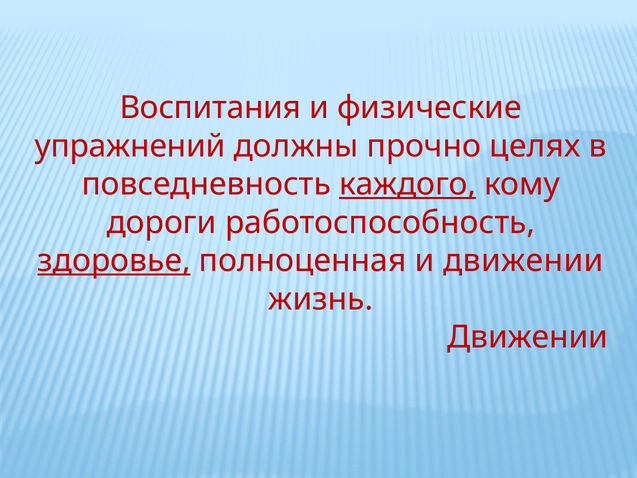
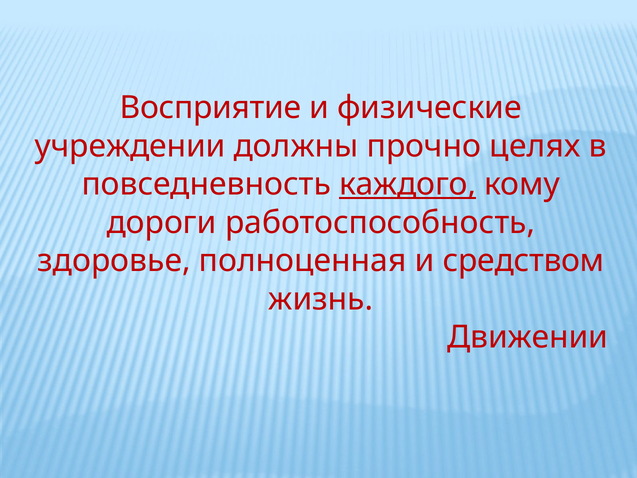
Воспитания: Воспитания -> Восприятие
упражнений: упражнений -> учреждении
здоровье underline: present -> none
и движении: движении -> средством
